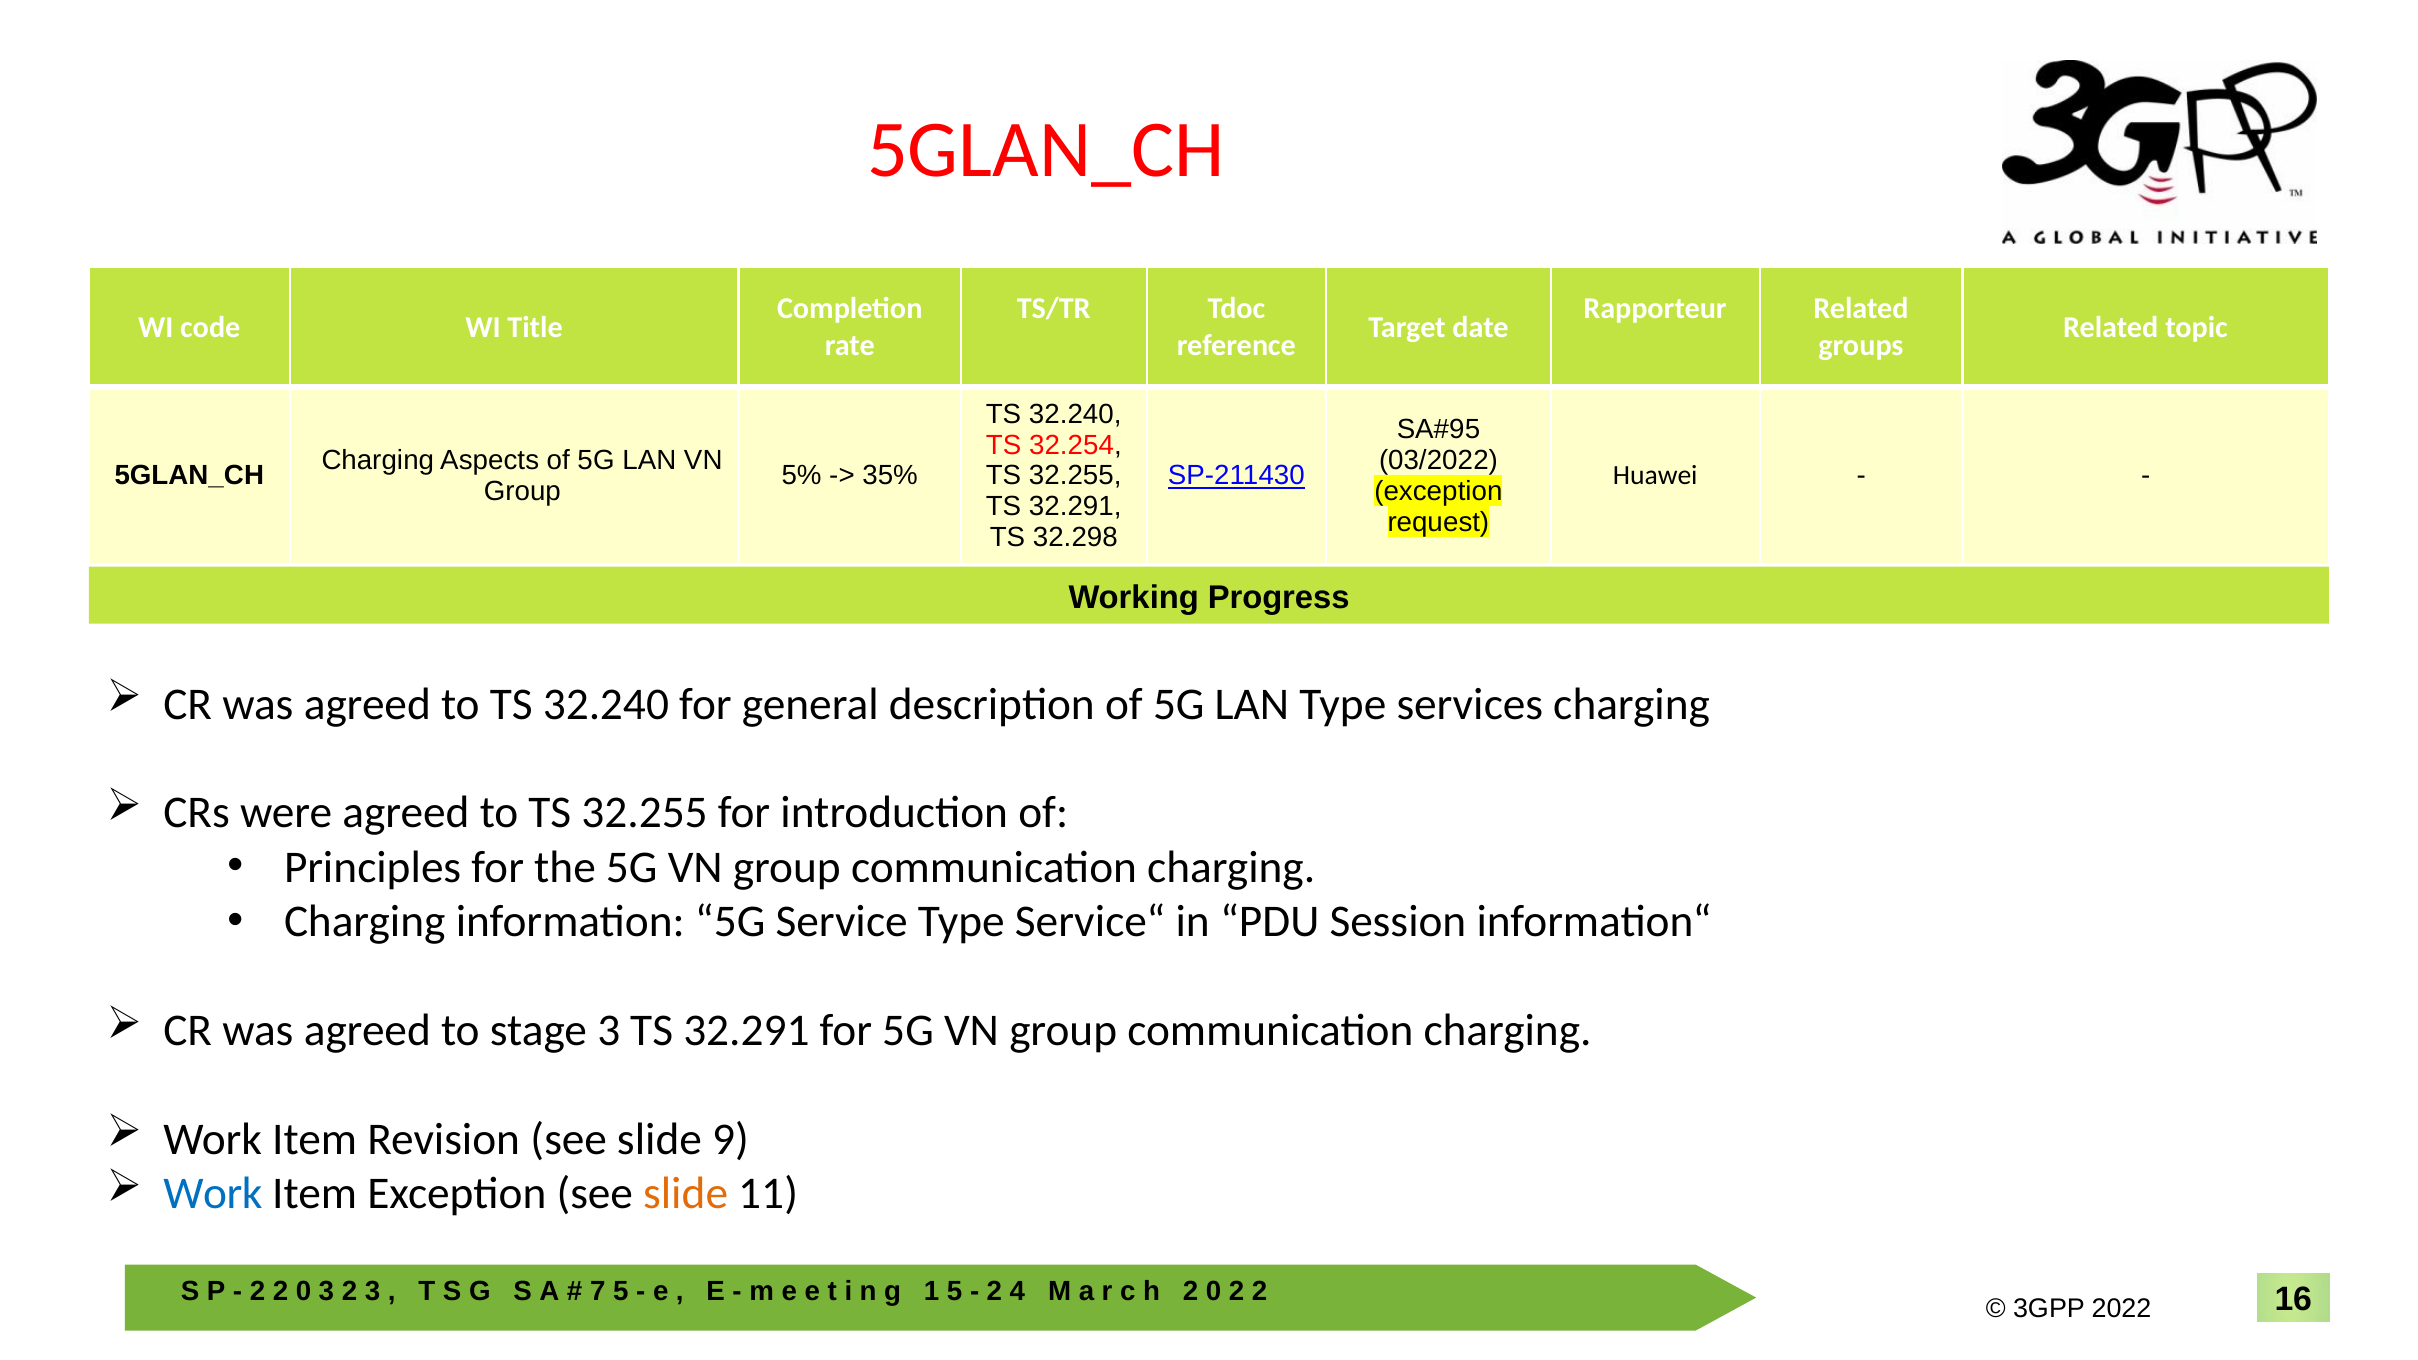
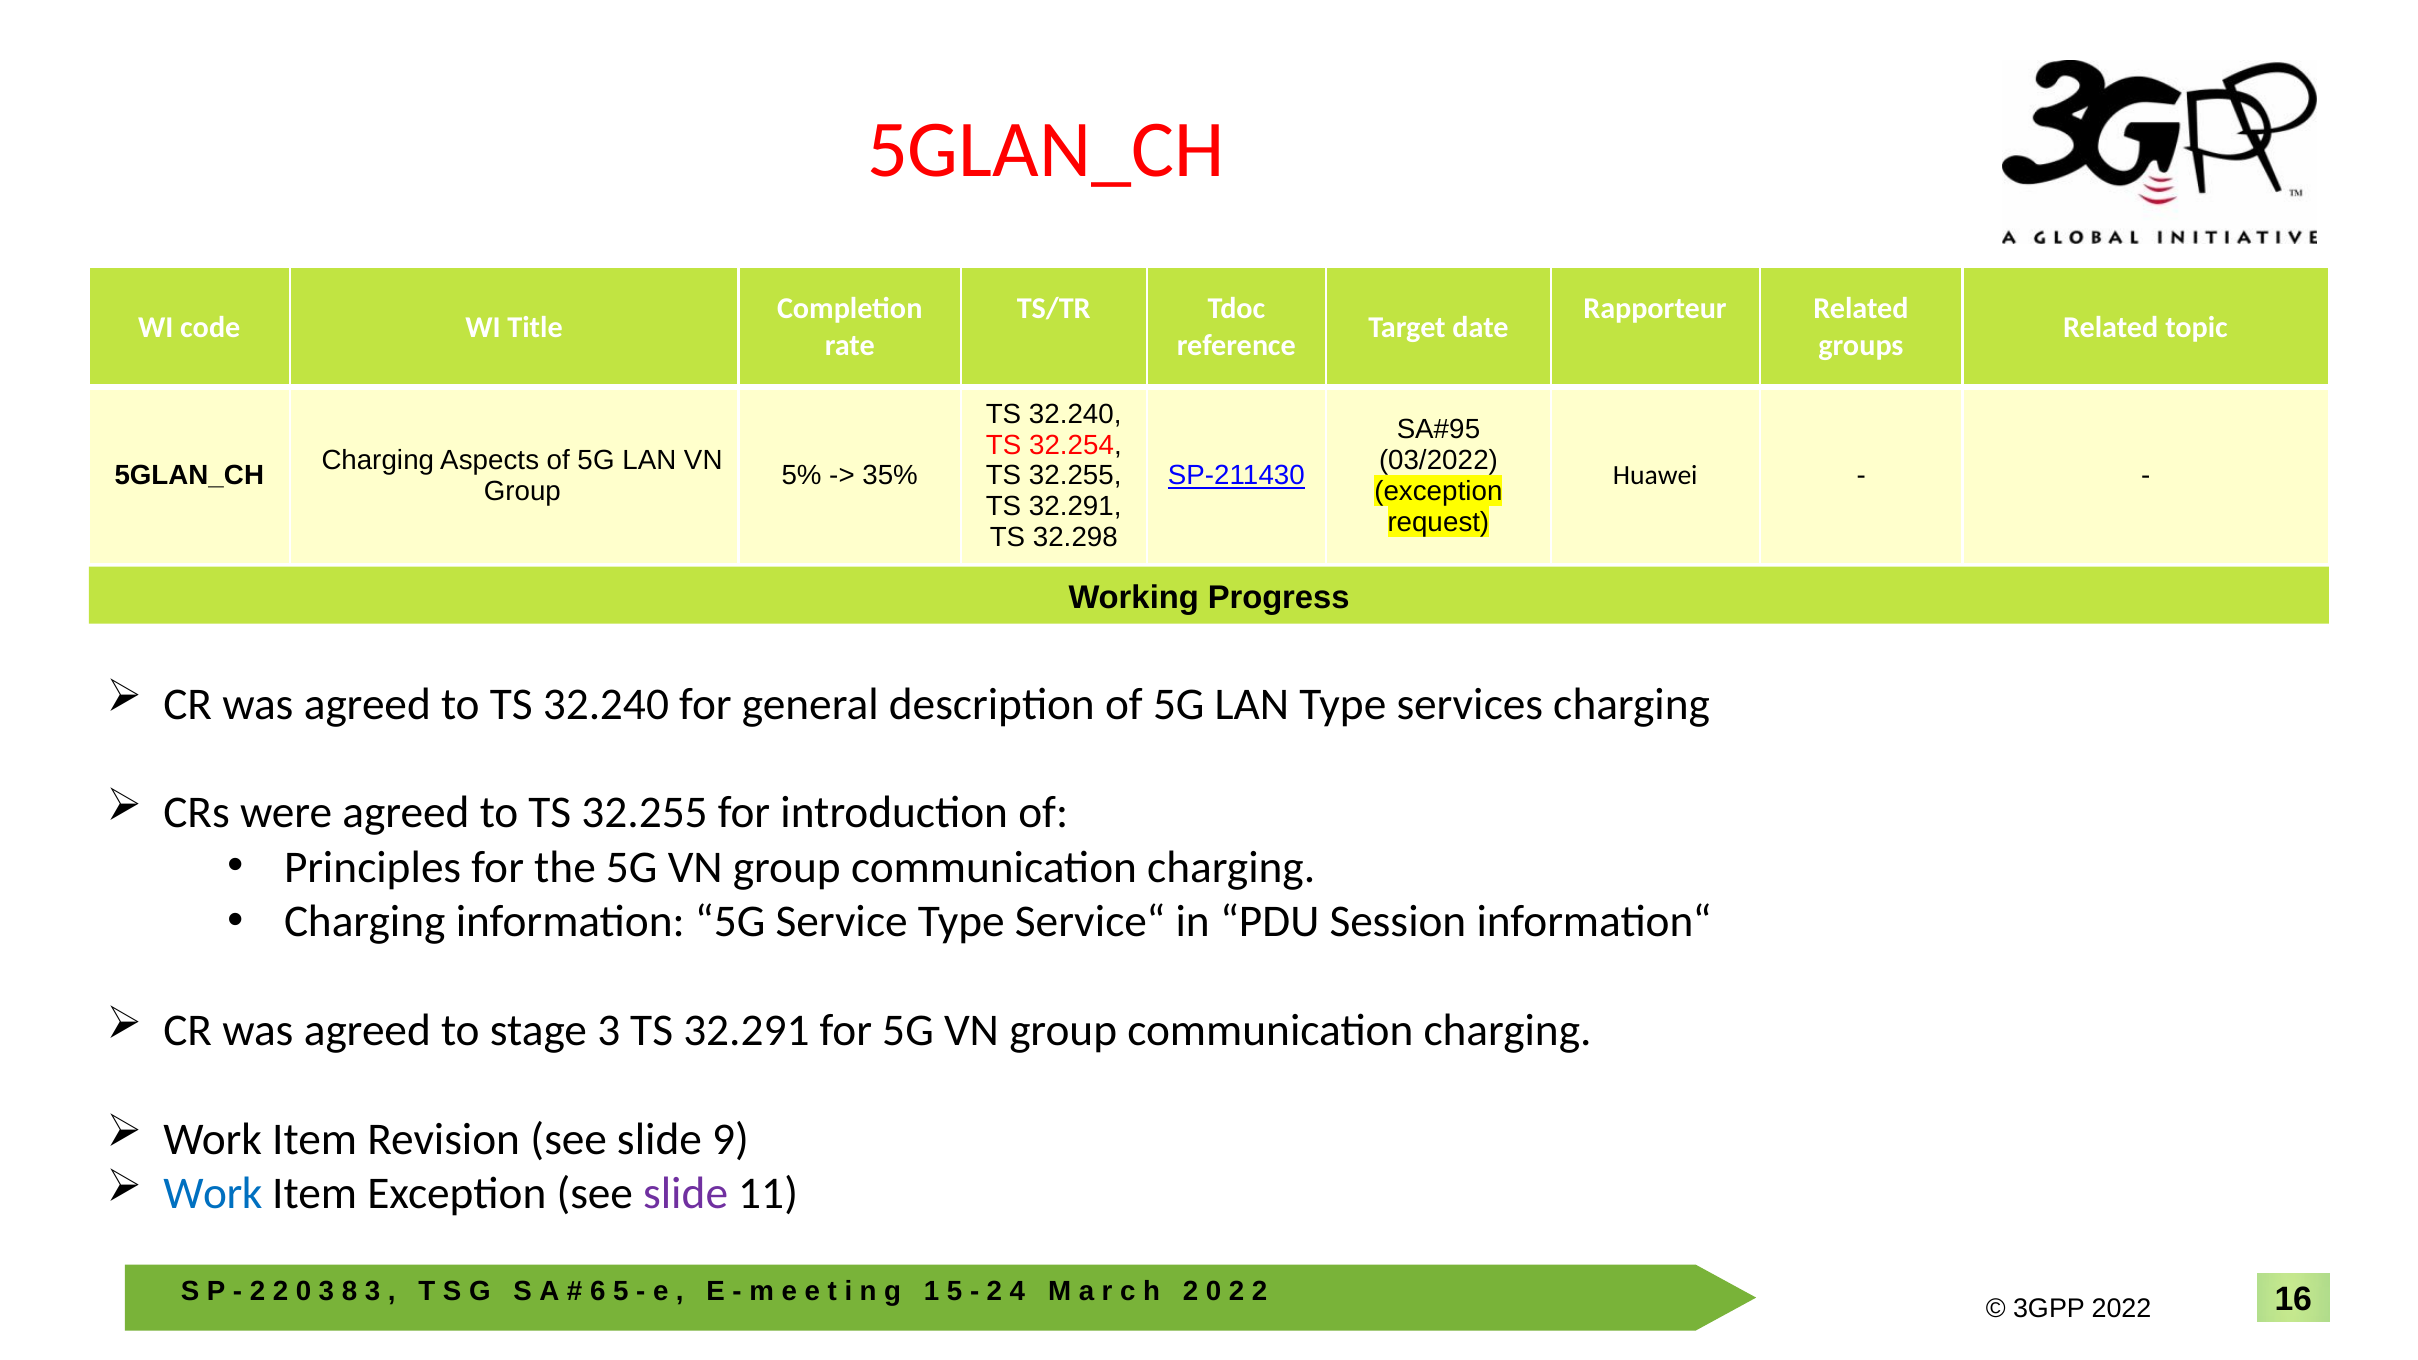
slide at (686, 1194) colour: orange -> purple
3 2: 2 -> 8
7: 7 -> 6
